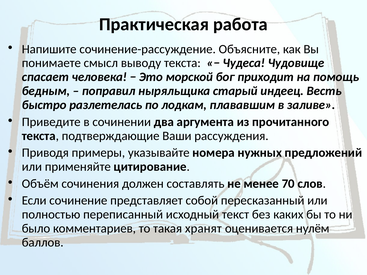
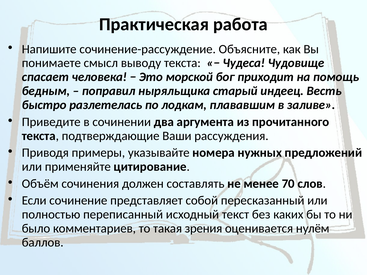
хранят: хранят -> зрения
